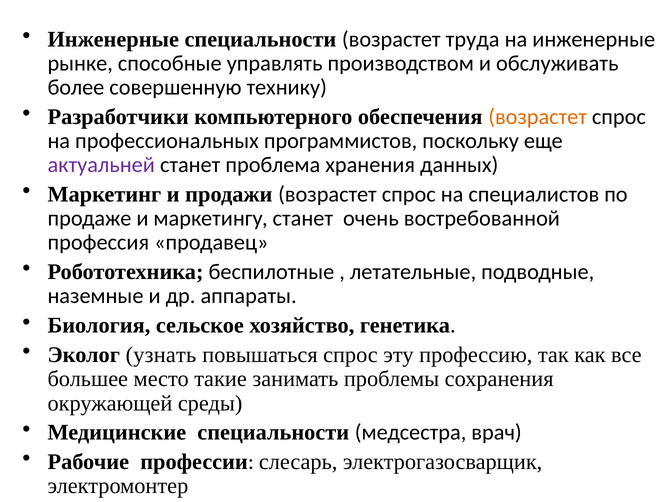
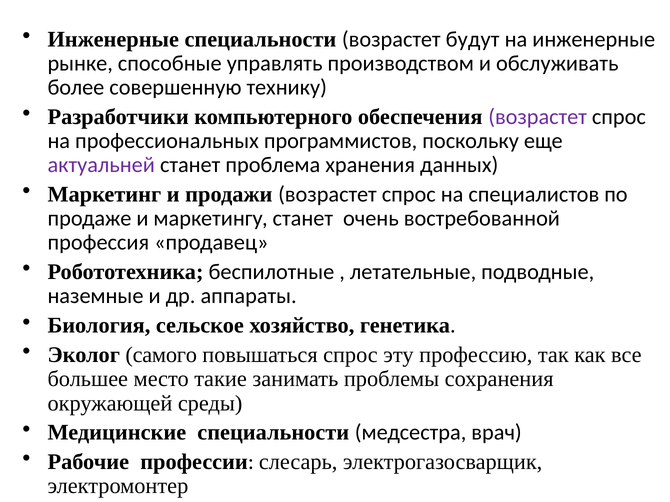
труда: труда -> будут
возрастет at (538, 117) colour: orange -> purple
узнать: узнать -> самого
